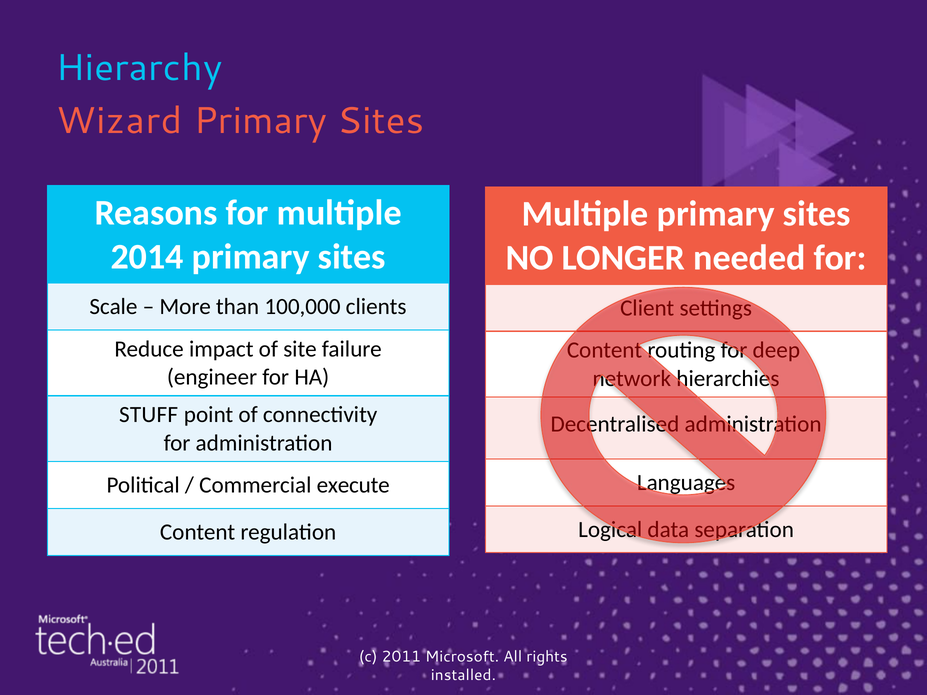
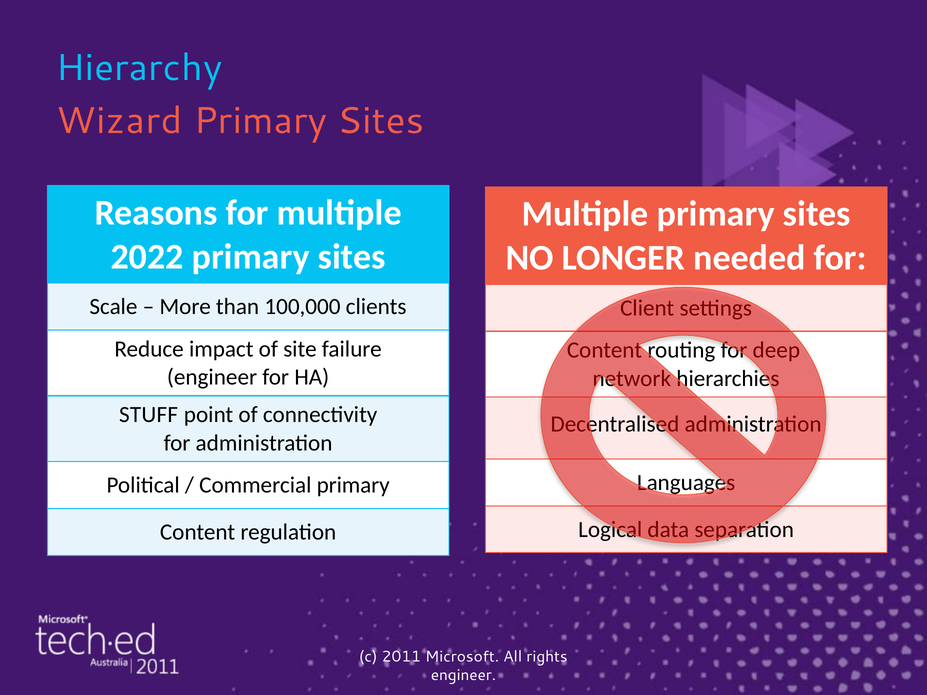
2014: 2014 -> 2022
Commercial execute: execute -> primary
installed at (463, 675): installed -> engineer
